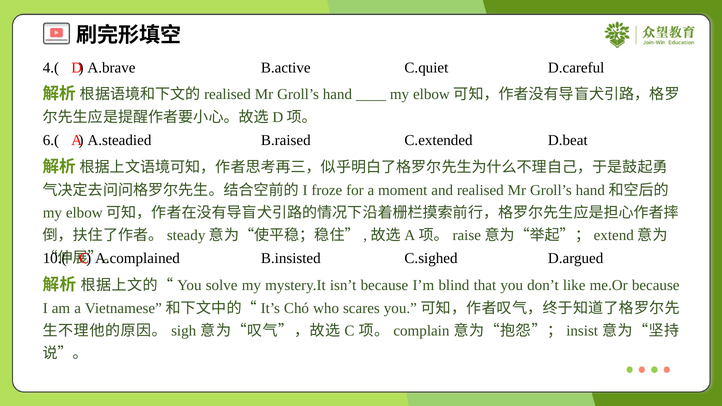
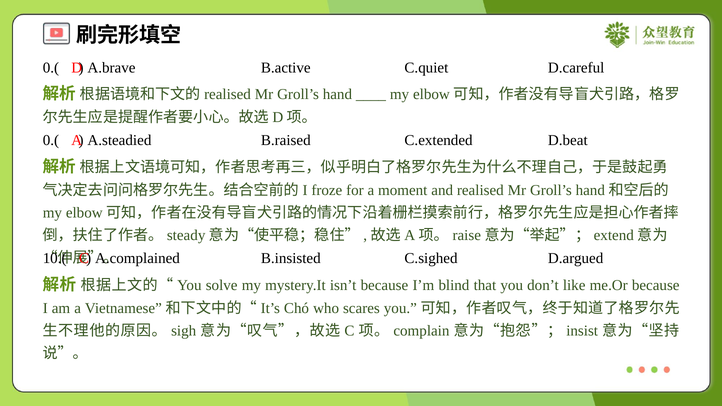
4.( at (51, 68): 4.( -> 0.(
6.( at (51, 140): 6.( -> 0.(
